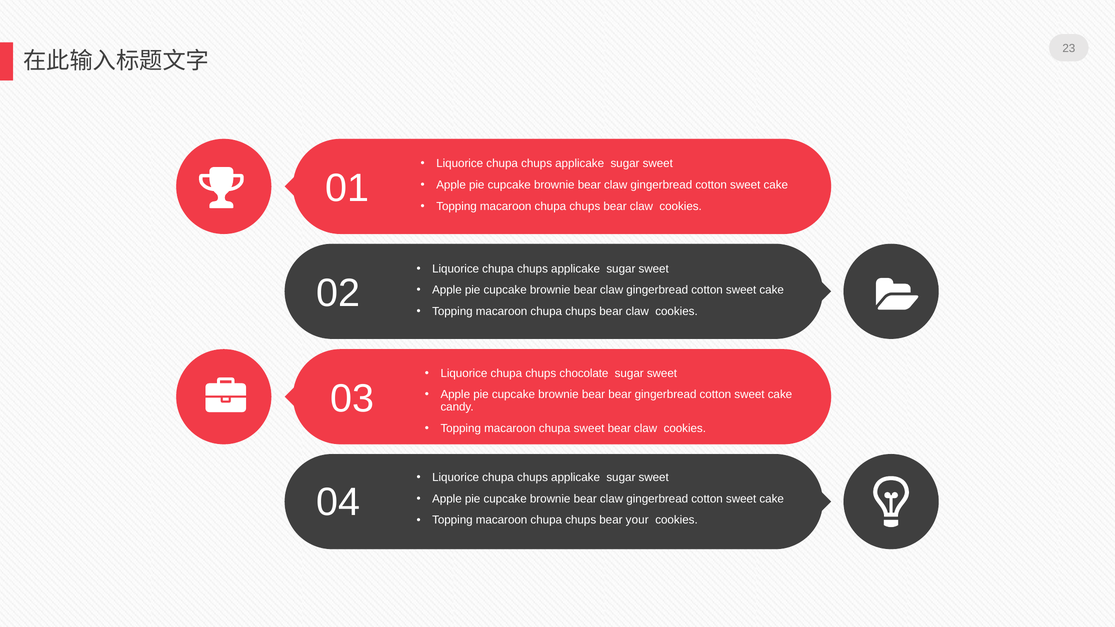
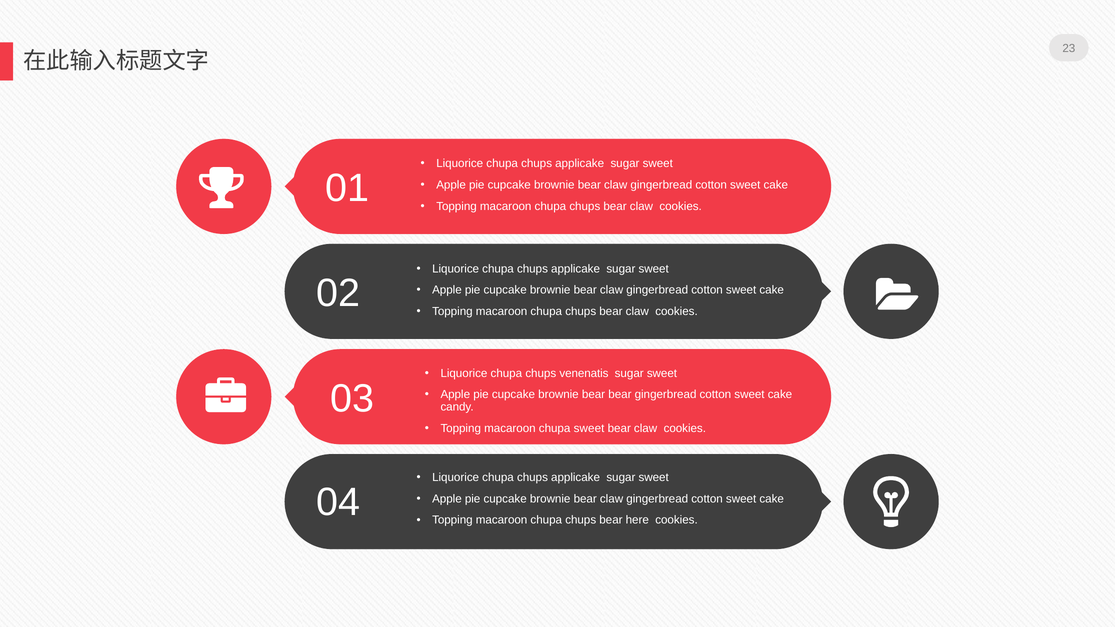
chocolate: chocolate -> venenatis
your: your -> here
